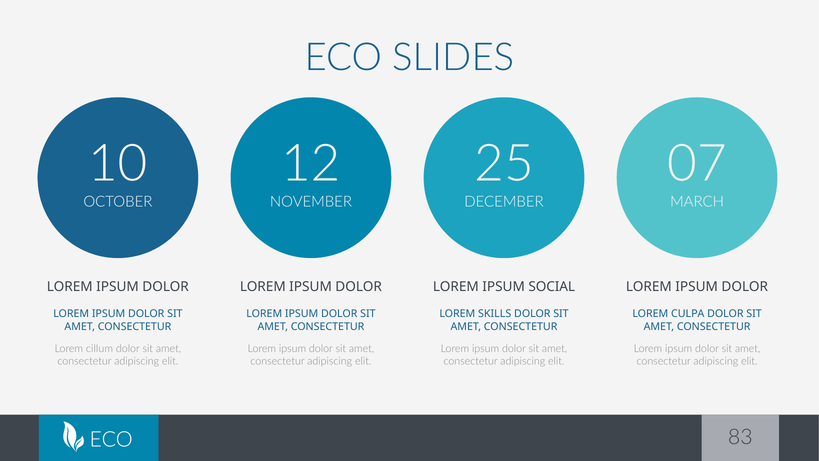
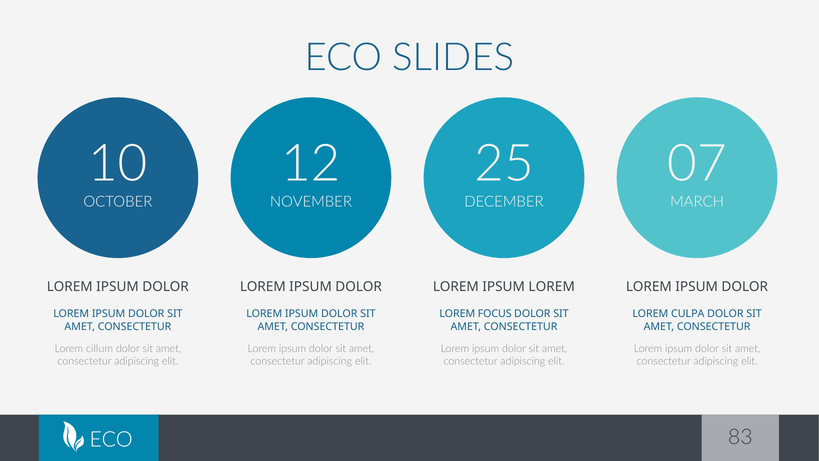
IPSUM SOCIAL: SOCIAL -> LOREM
SKILLS: SKILLS -> FOCUS
